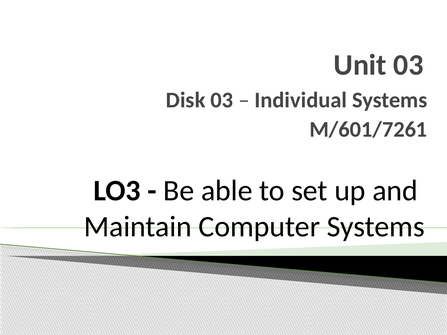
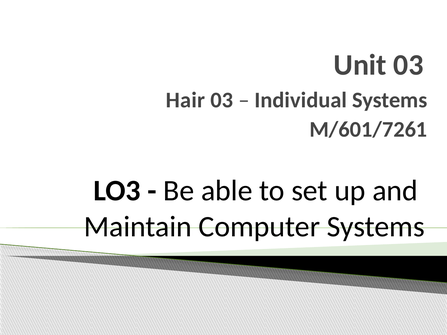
Disk: Disk -> Hair
